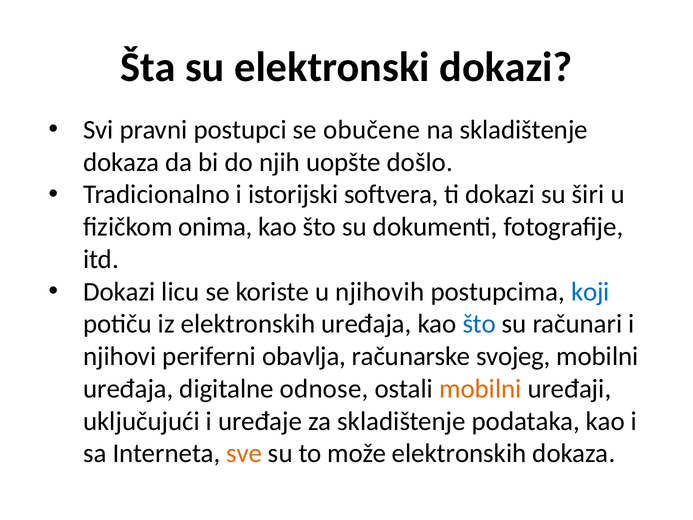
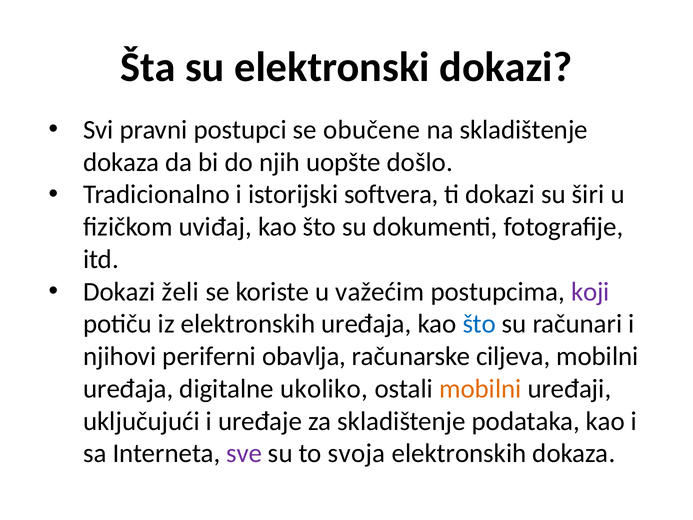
onima: onima -> uviđaj
licu: licu -> želi
njihovih: njihovih -> važećim
koji colour: blue -> purple
svojeg: svojeg -> ciljeva
odnose: odnose -> ukoliko
sve colour: orange -> purple
može: može -> svoja
